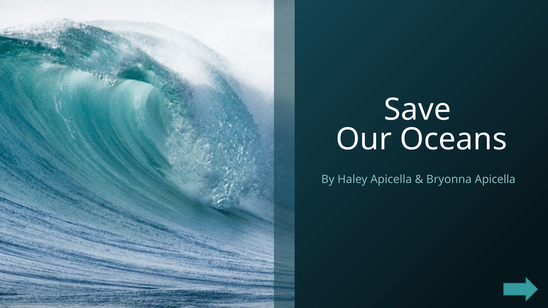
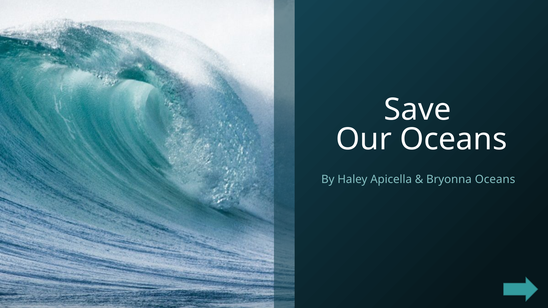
Bryonna Apicella: Apicella -> Oceans
